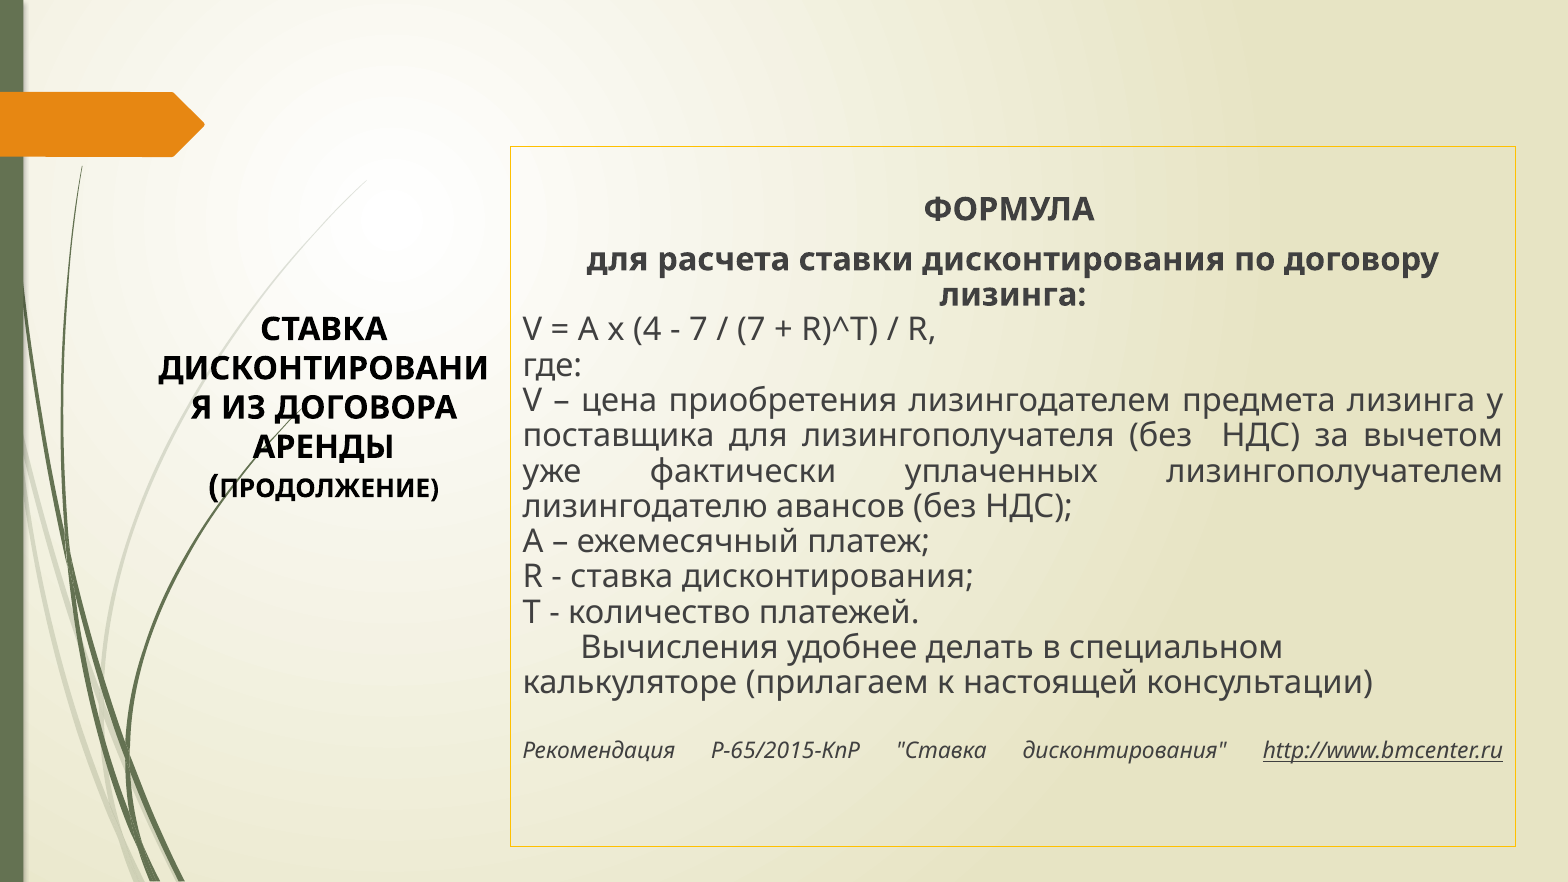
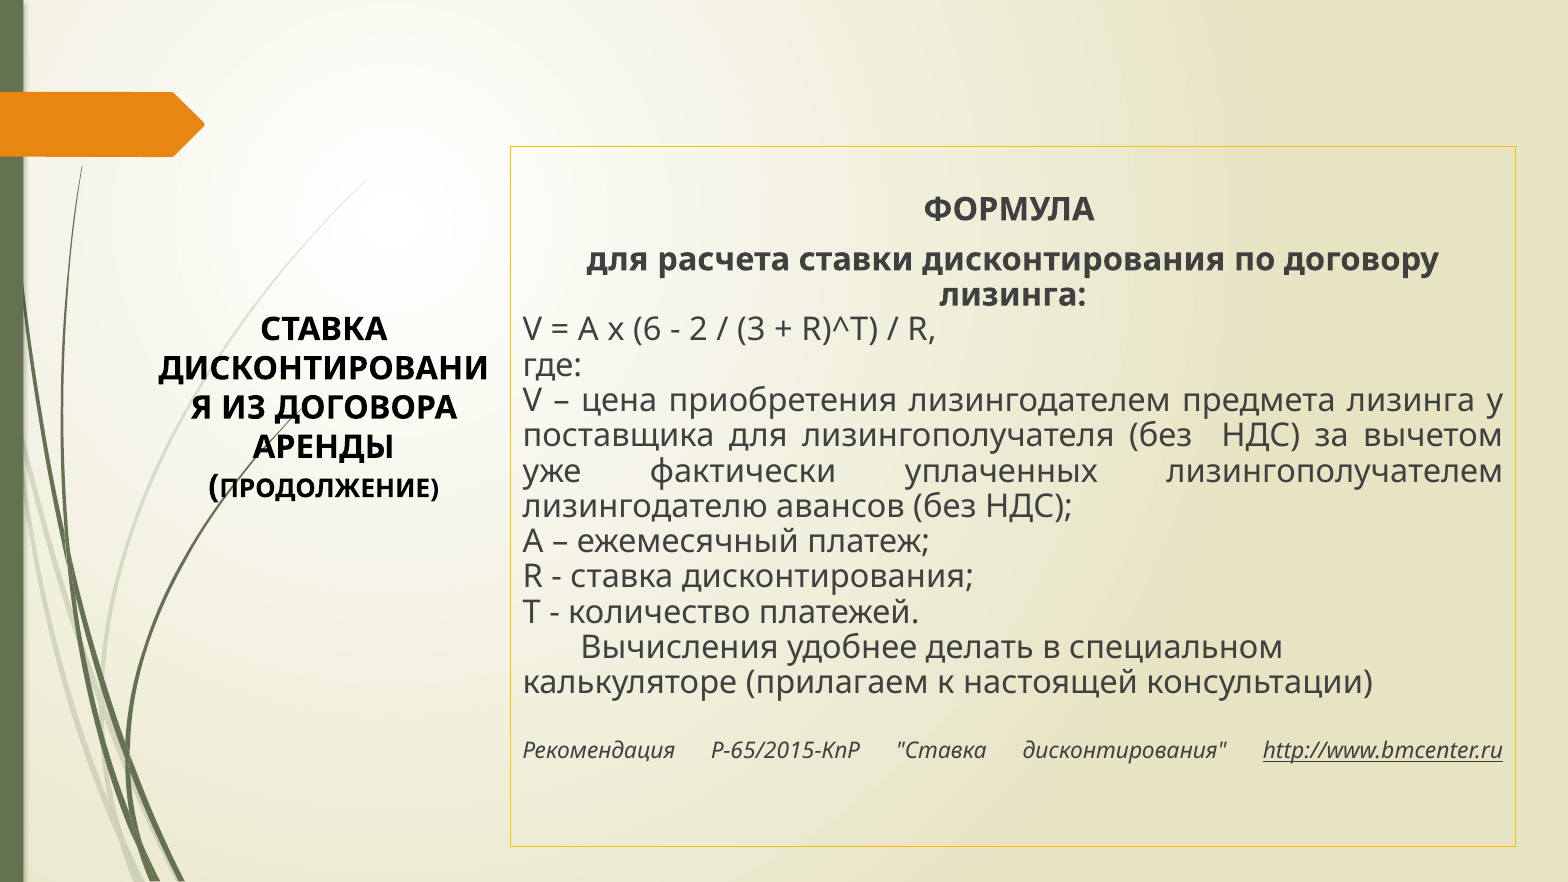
4: 4 -> 6
7 at (699, 330): 7 -> 2
7 at (751, 330): 7 -> 3
